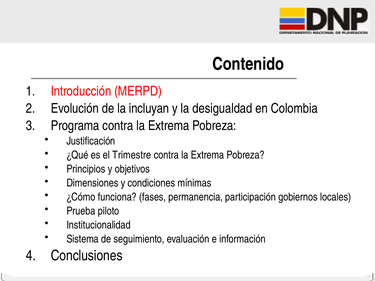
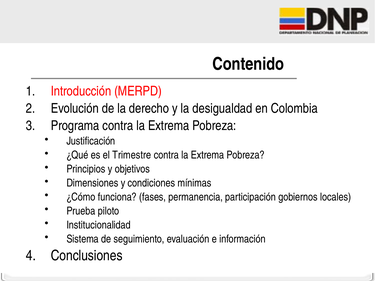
incluyan: incluyan -> derecho
